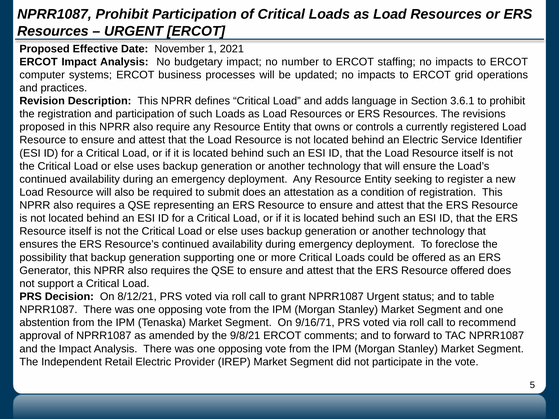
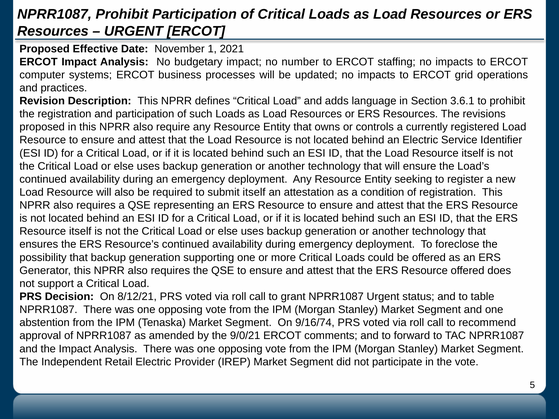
submit does: does -> itself
9/16/71: 9/16/71 -> 9/16/74
9/8/21: 9/8/21 -> 9/0/21
